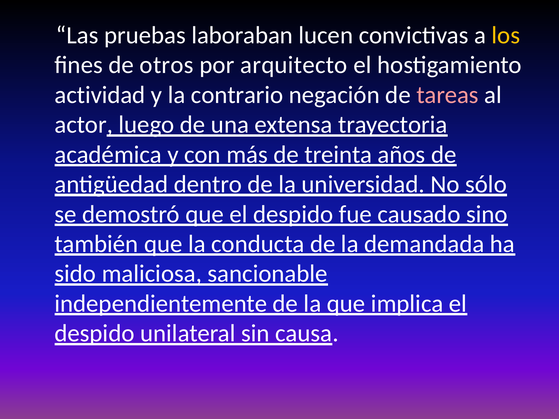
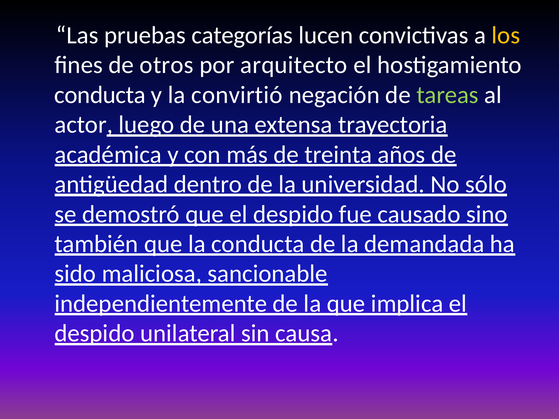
laboraban: laboraban -> categorías
actividad at (100, 95): actividad -> conducta
contrario: contrario -> convirtió
tareas colour: pink -> light green
